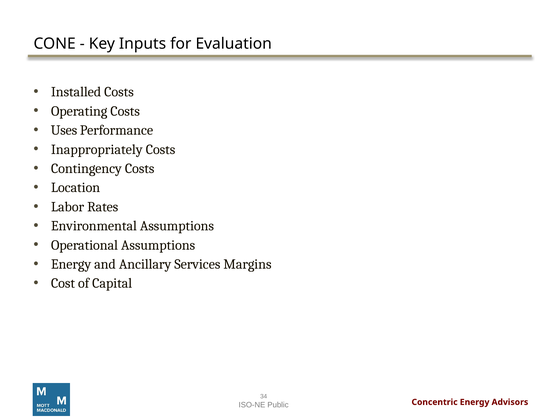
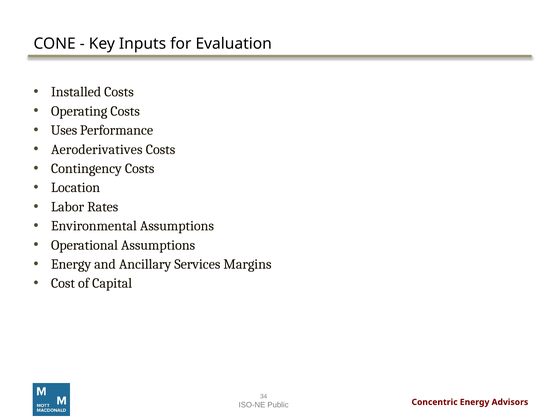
Inappropriately: Inappropriately -> Aeroderivatives
